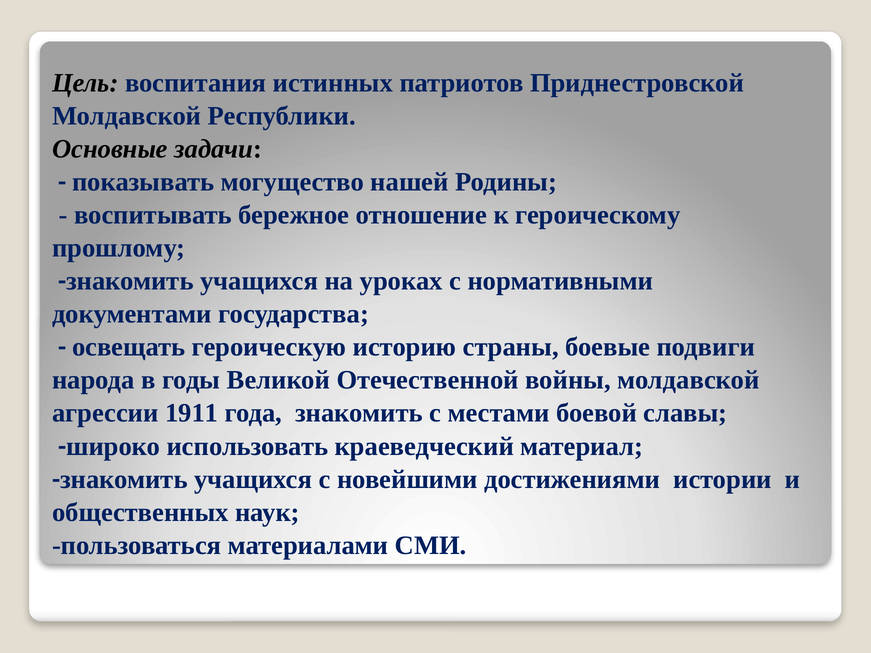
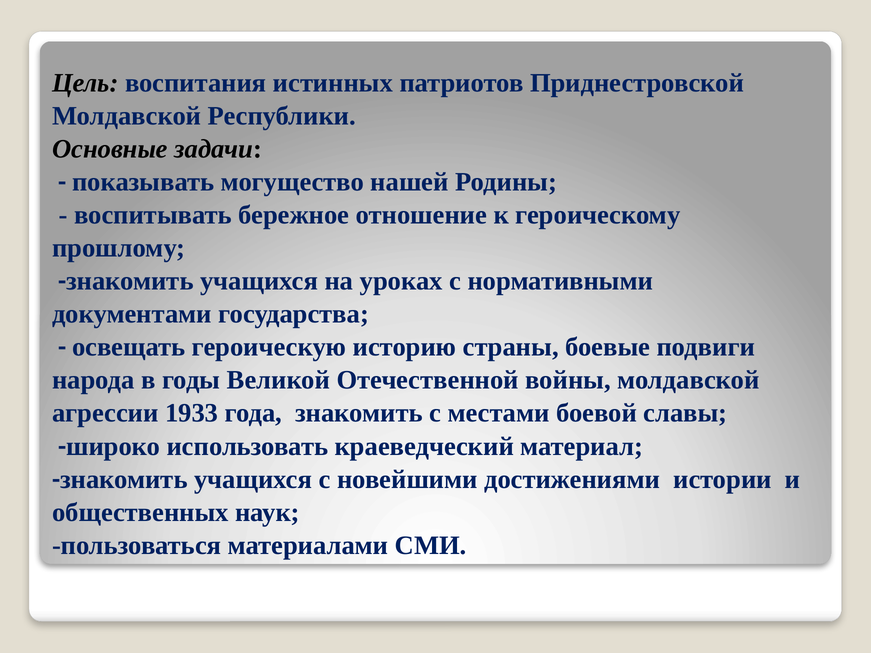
1911: 1911 -> 1933
